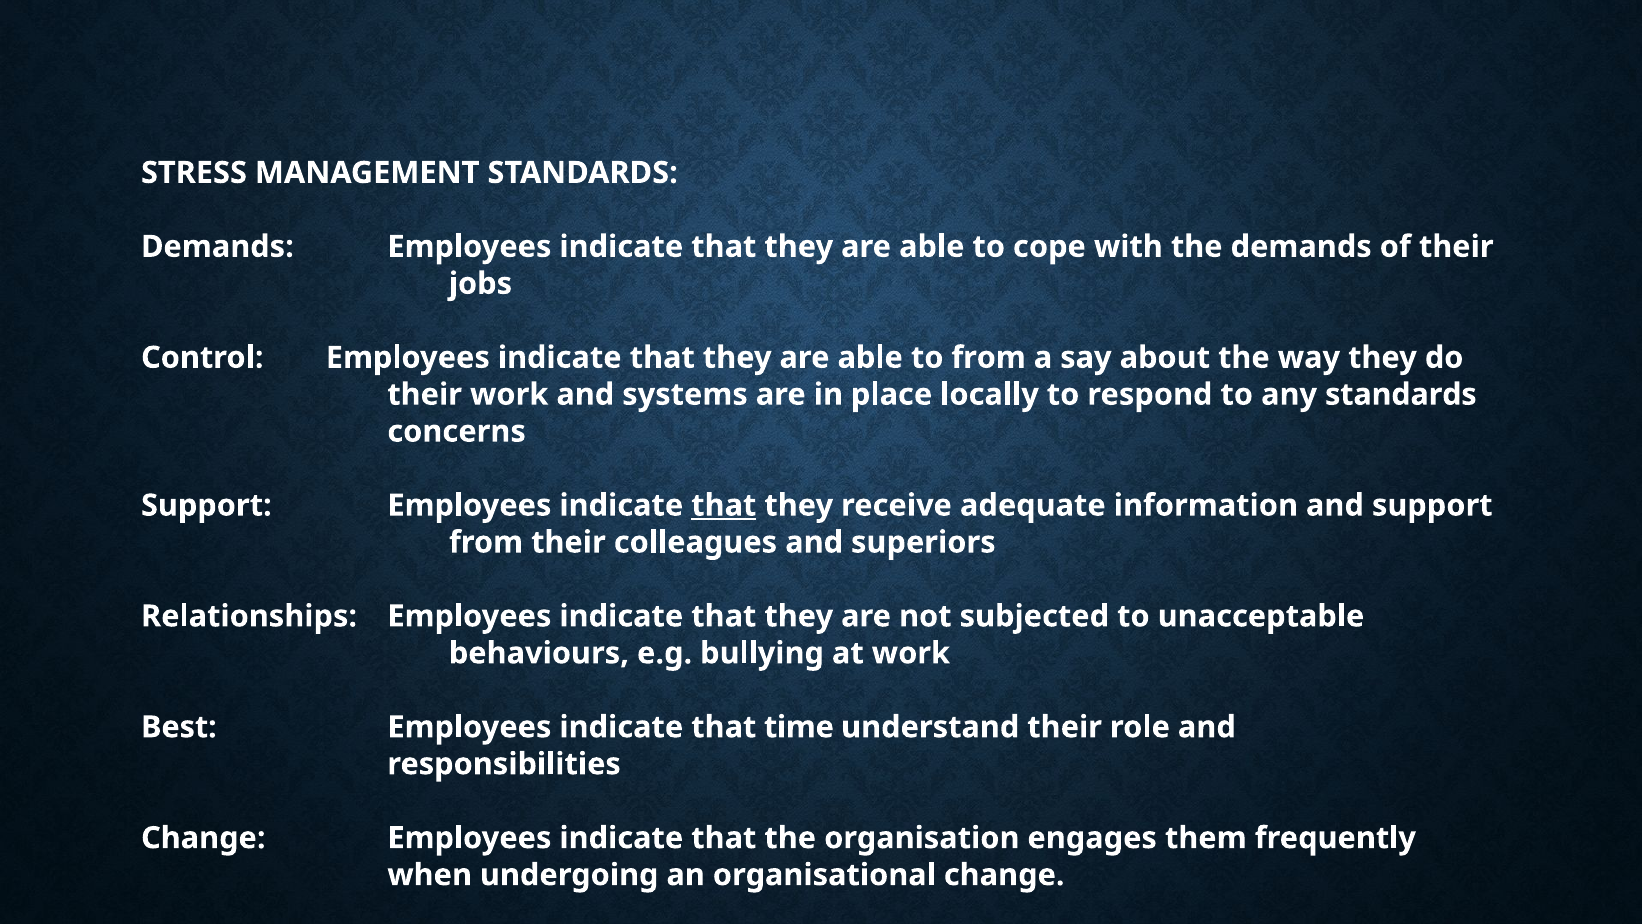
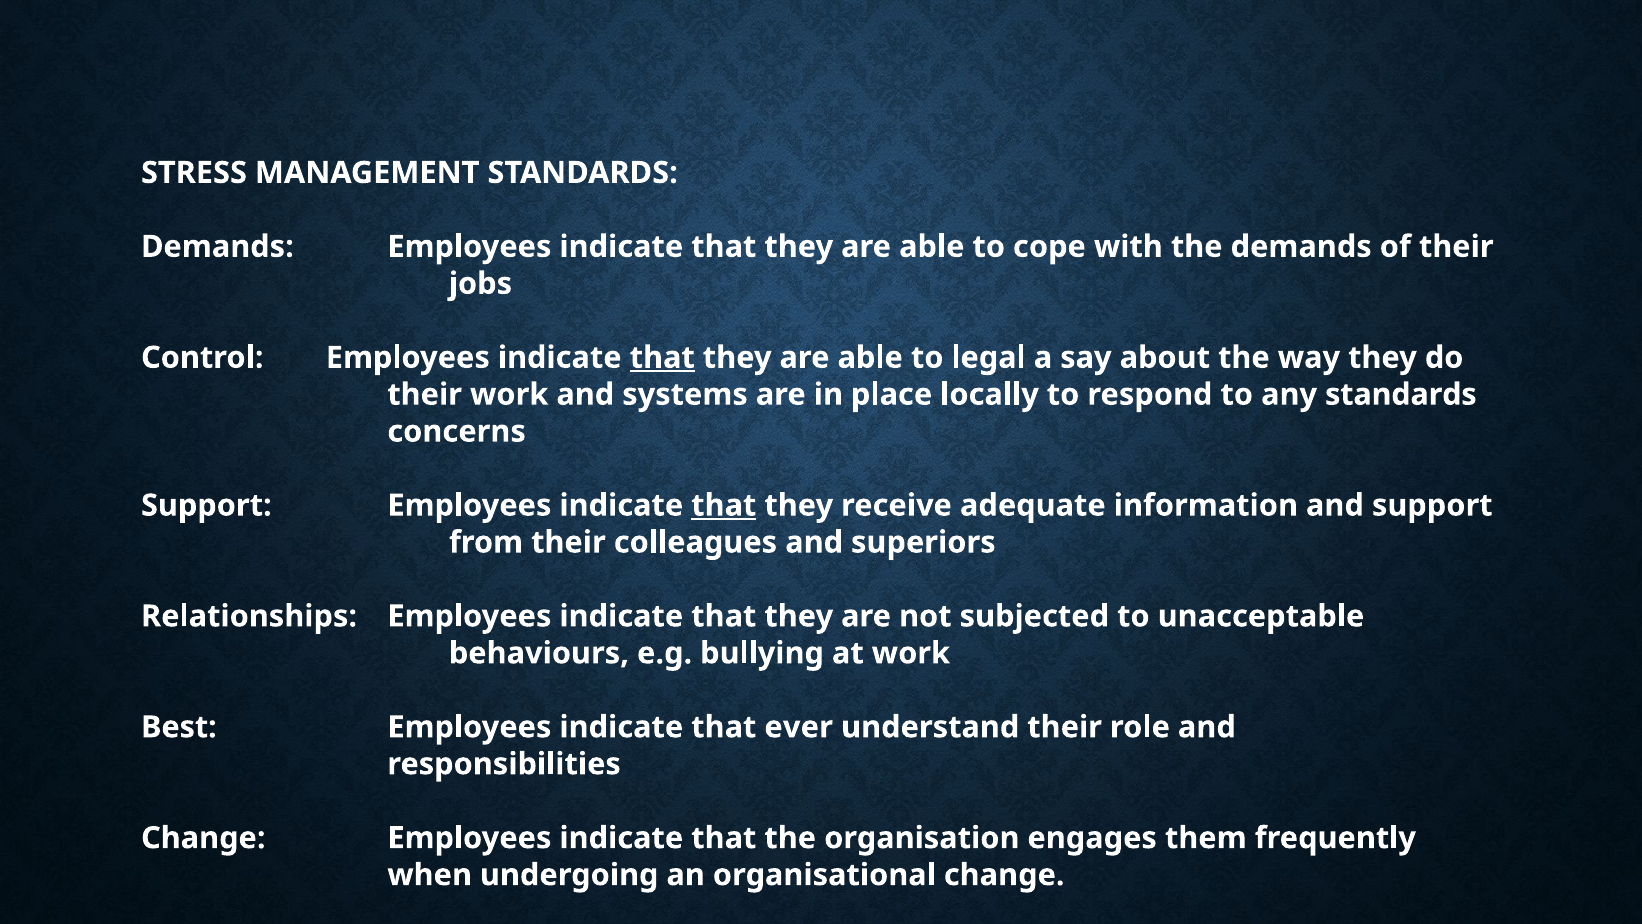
that at (662, 357) underline: none -> present
to from: from -> legal
time: time -> ever
